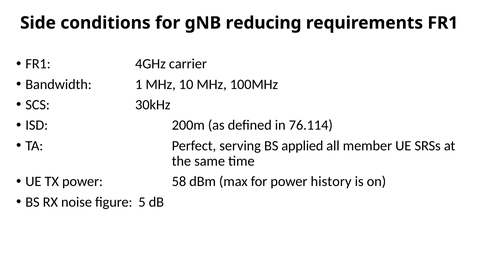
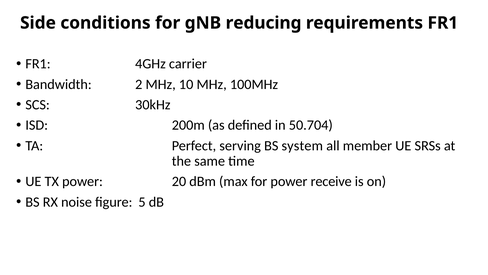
1: 1 -> 2
76.114: 76.114 -> 50.704
applied: applied -> system
58: 58 -> 20
history: history -> receive
